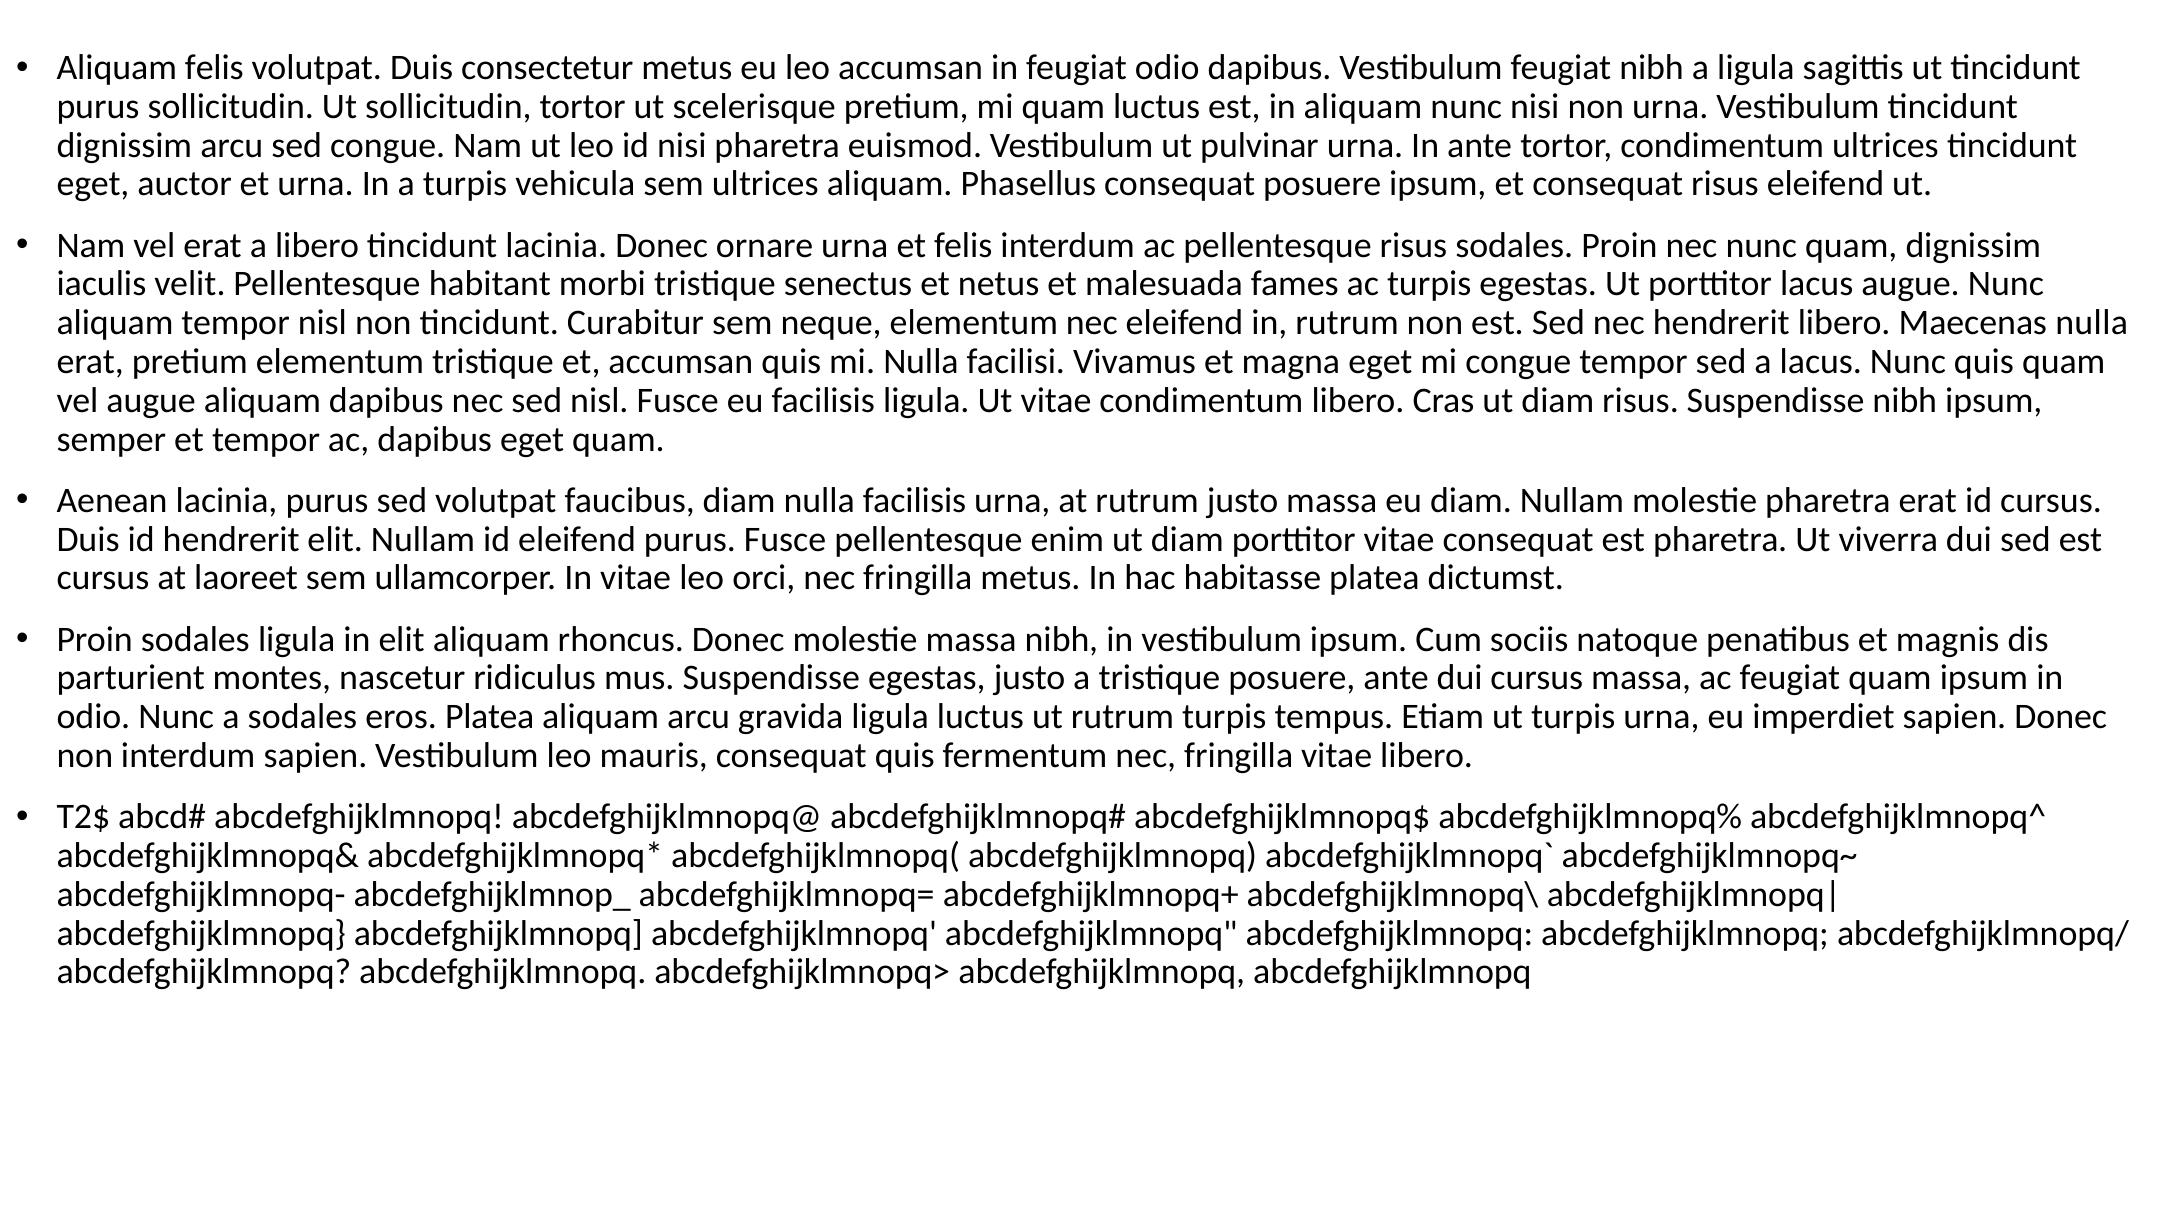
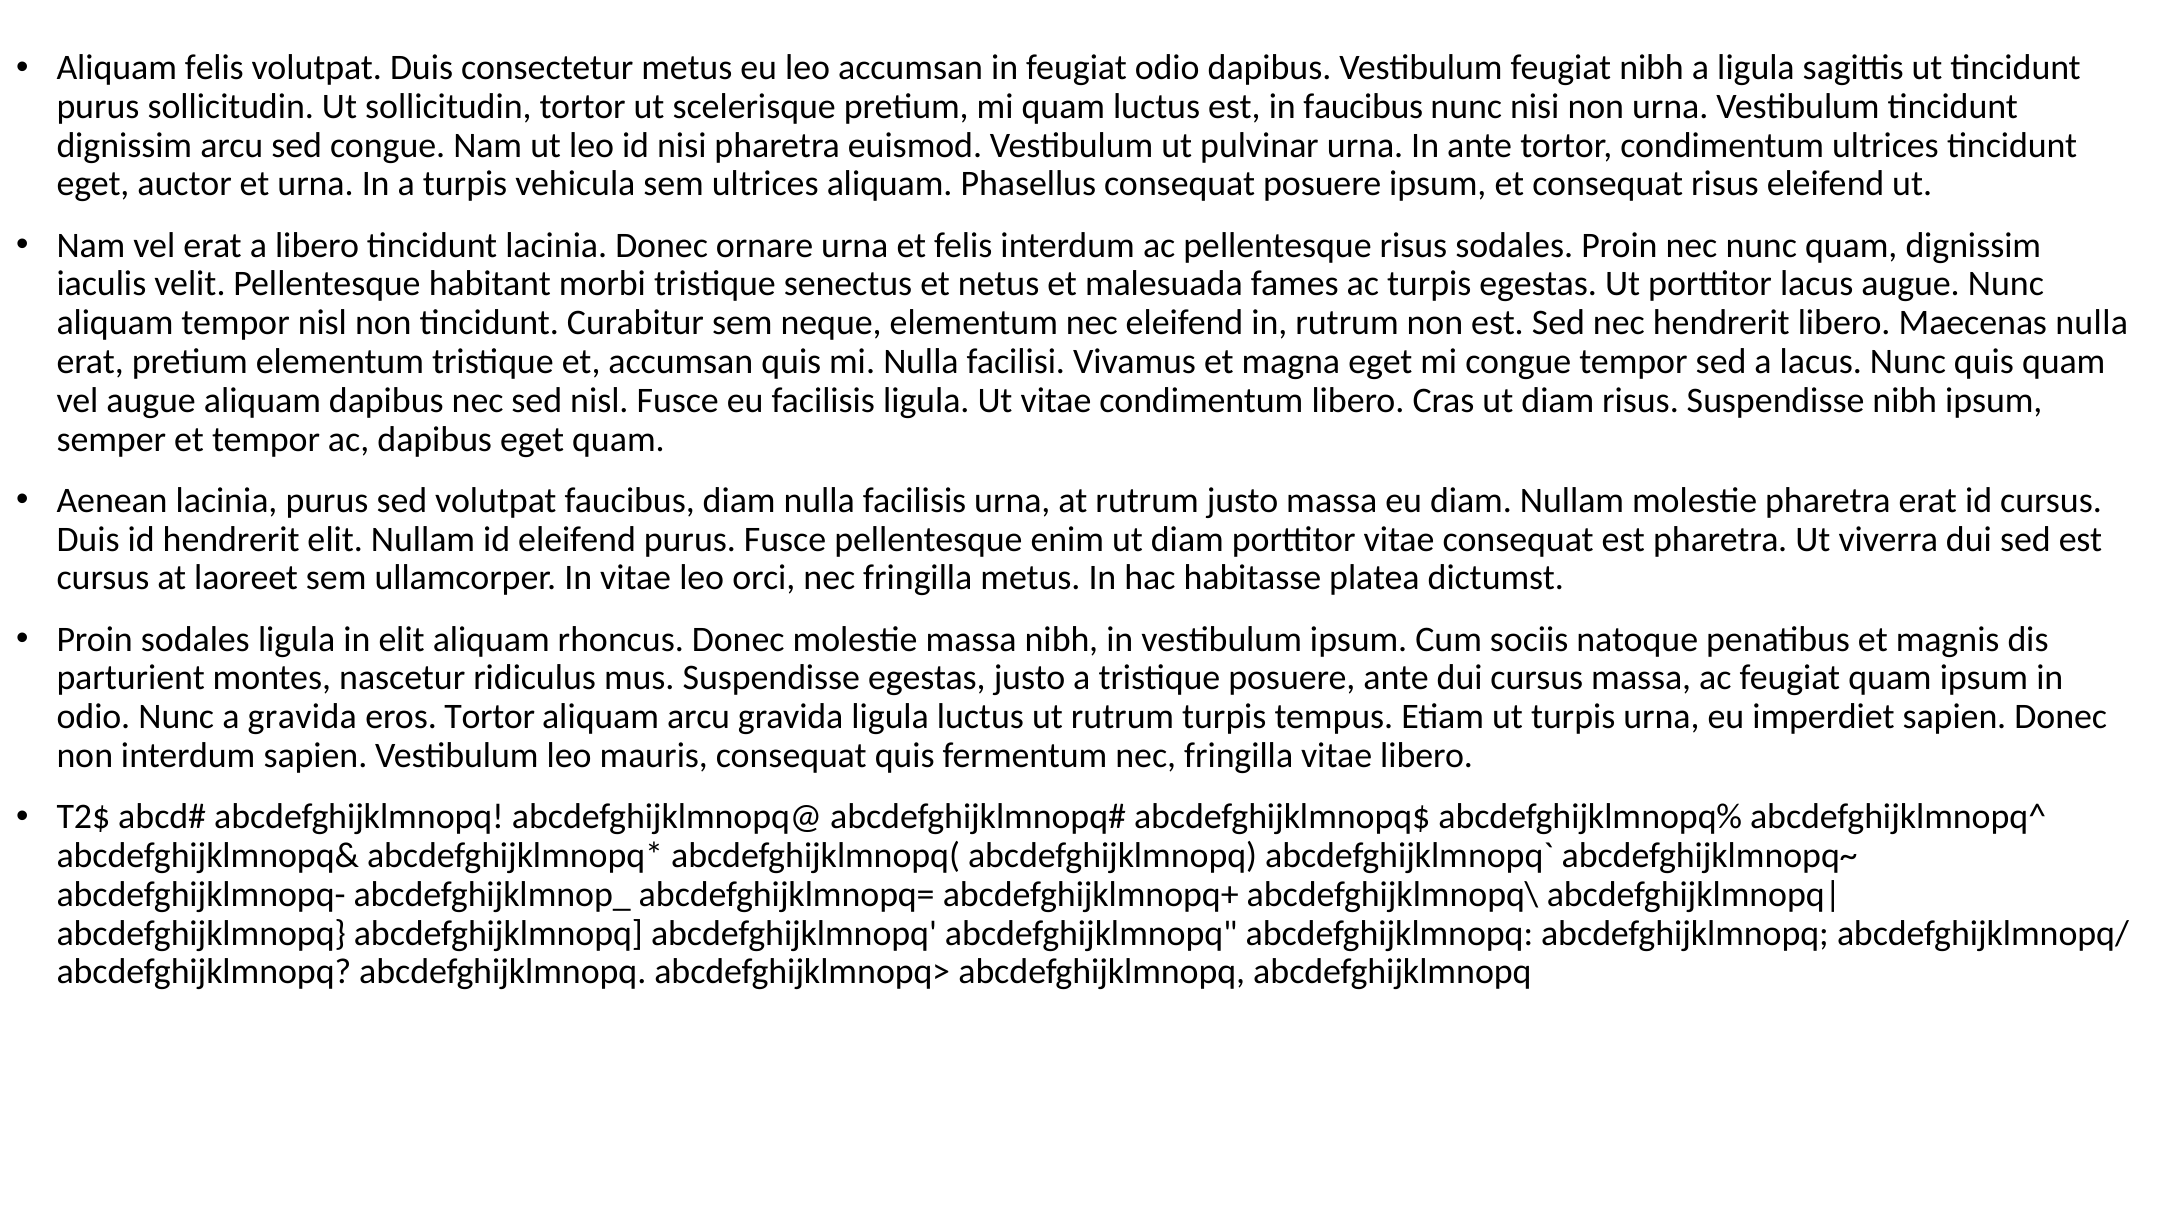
in aliquam: aliquam -> faucibus
a sodales: sodales -> gravida
eros Platea: Platea -> Tortor
